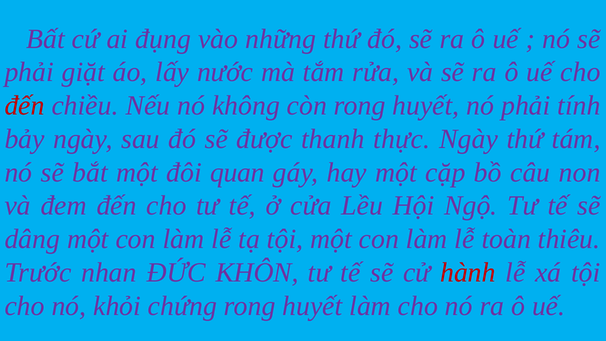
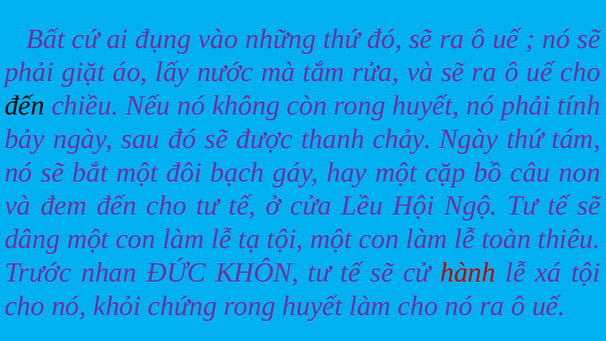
đến at (25, 106) colour: red -> black
thực: thực -> chảy
quan: quan -> bạch
